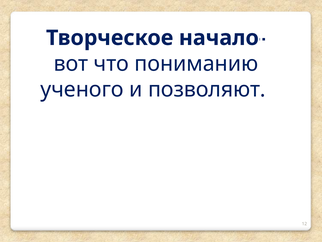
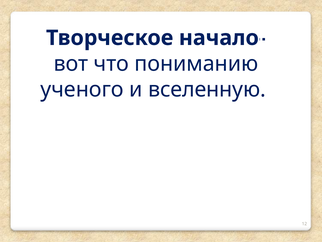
позволяют: позволяют -> вселенную
